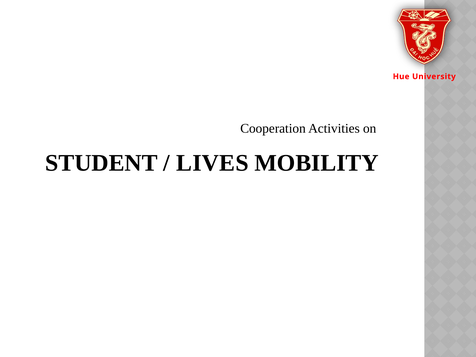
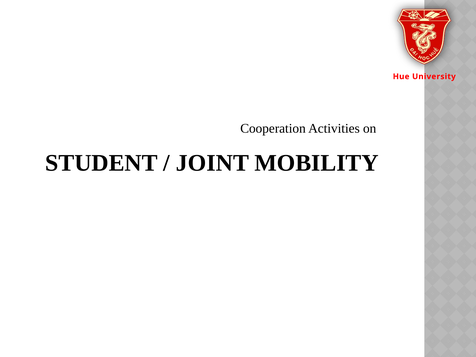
LIVES: LIVES -> JOINT
